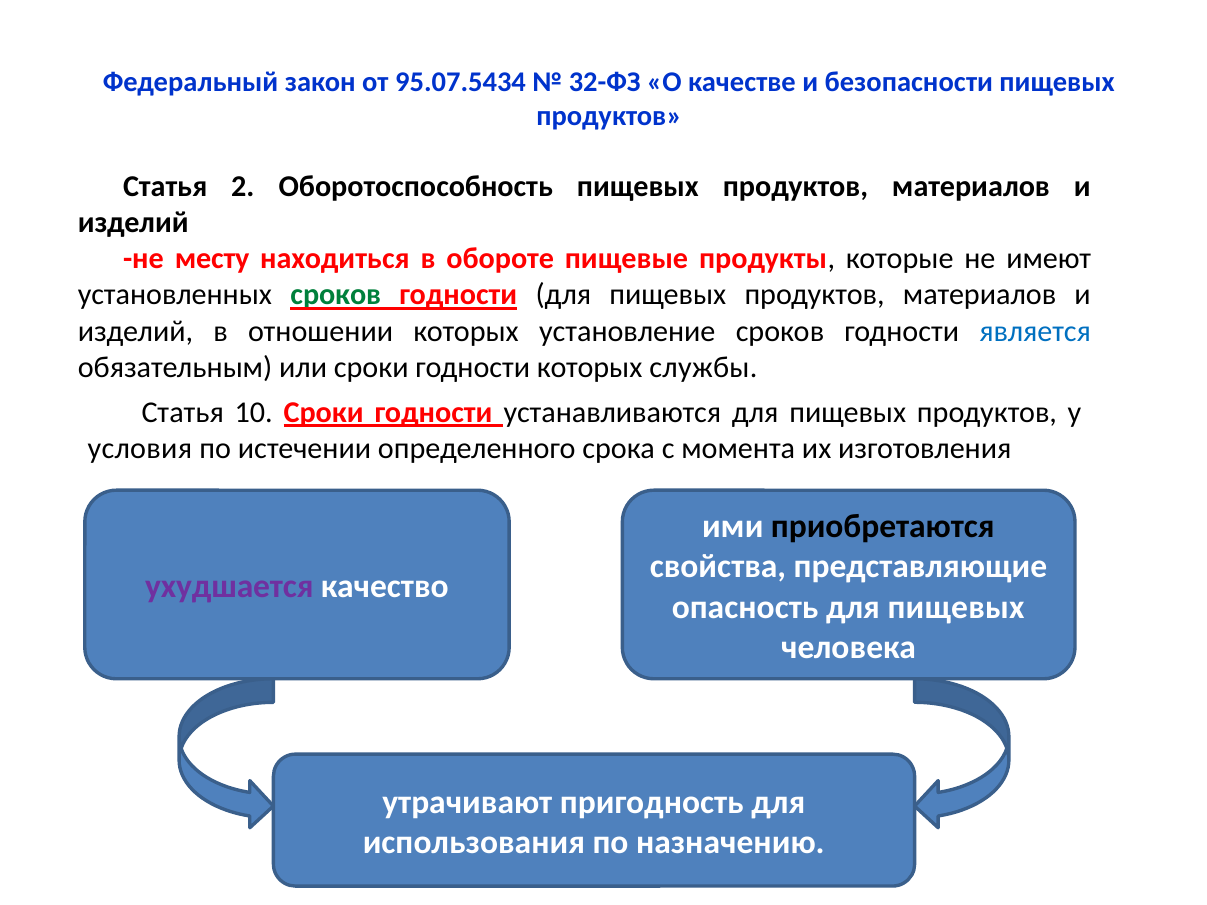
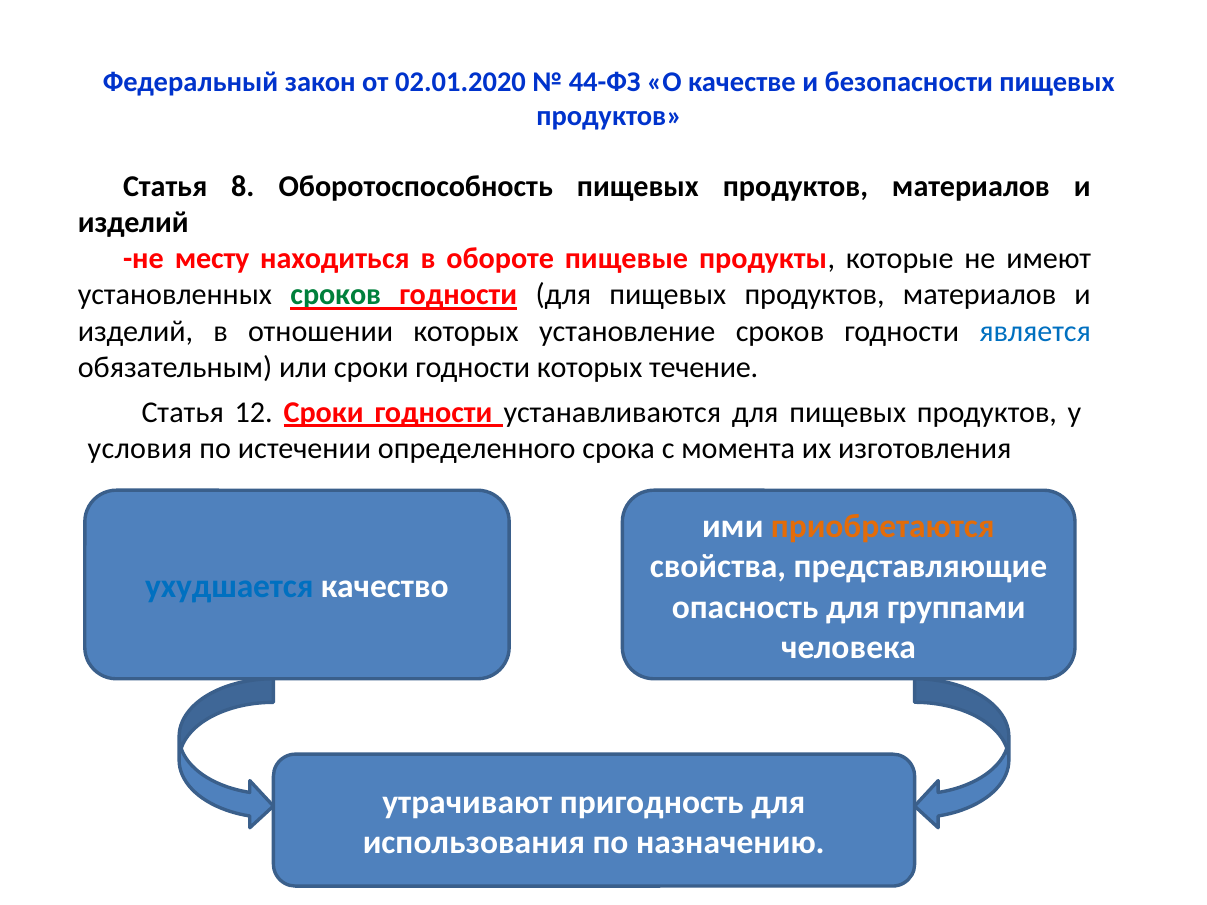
95.07.5434: 95.07.5434 -> 02.01.2020
32-ФЗ: 32-ФЗ -> 44-ФЗ
2: 2 -> 8
службы: службы -> течение
10: 10 -> 12
приобретаются colour: black -> orange
ухудшается colour: purple -> blue
опасность для пищевых: пищевых -> группами
